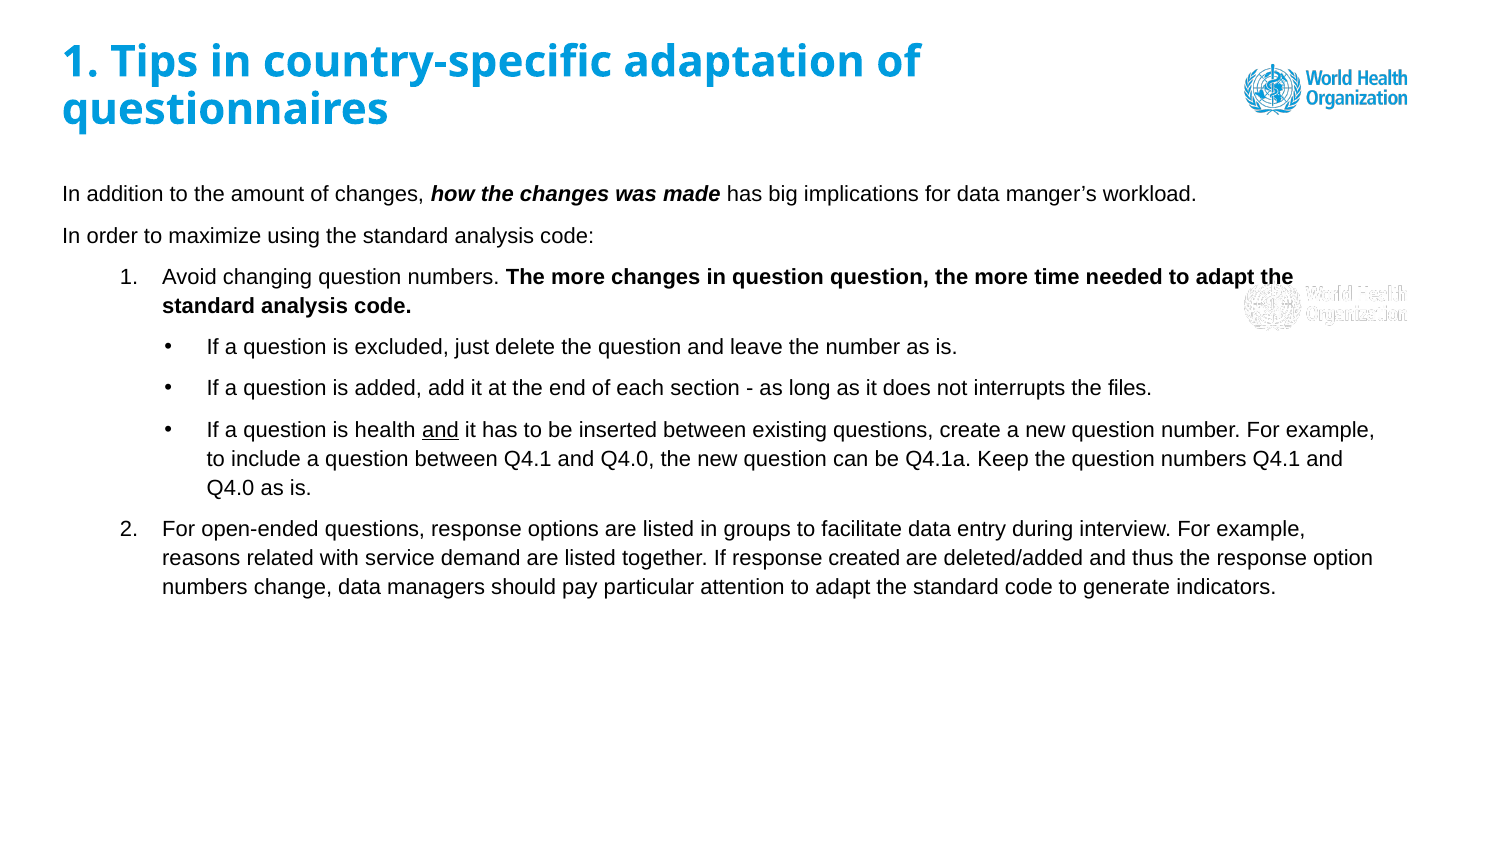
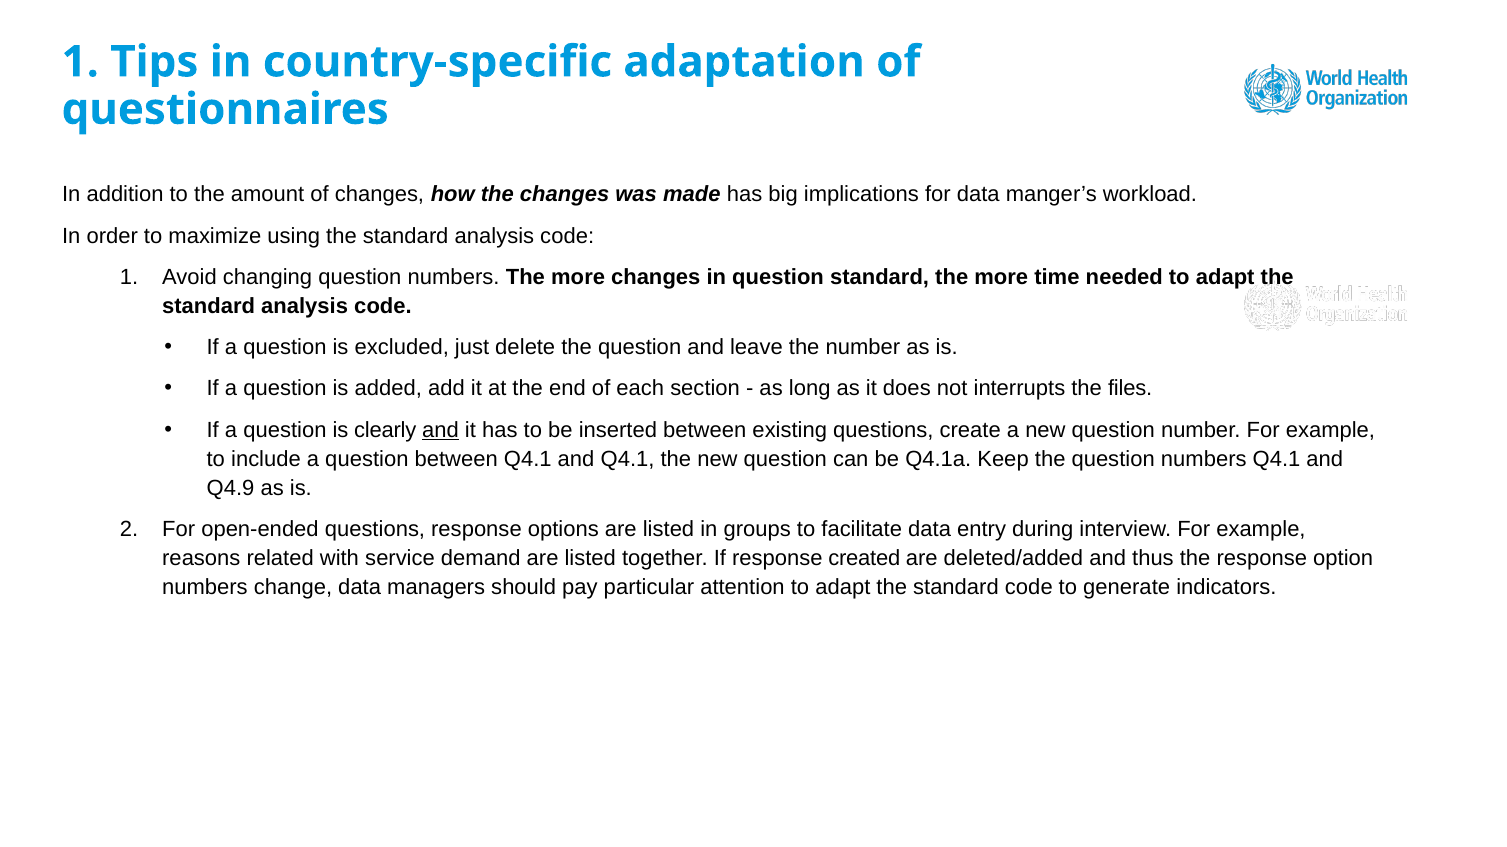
question question: question -> standard
health: health -> clearly
between Q4.1 and Q4.0: Q4.0 -> Q4.1
Q4.0 at (231, 488): Q4.0 -> Q4.9
